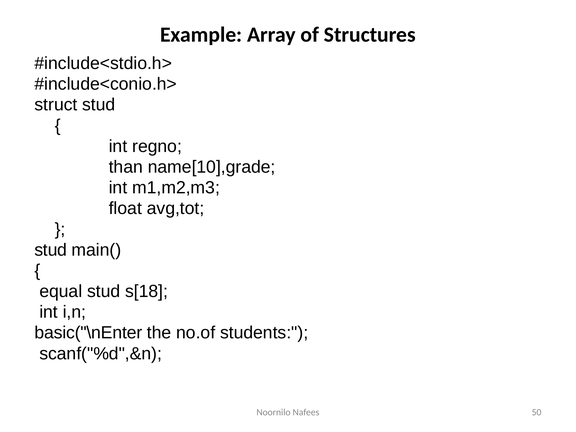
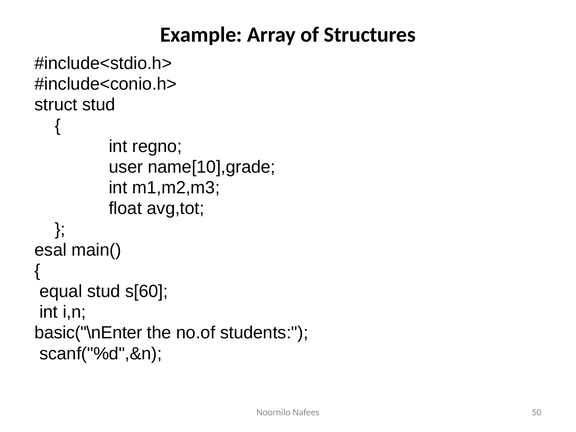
than: than -> user
stud at (51, 250): stud -> esal
s[18: s[18 -> s[60
